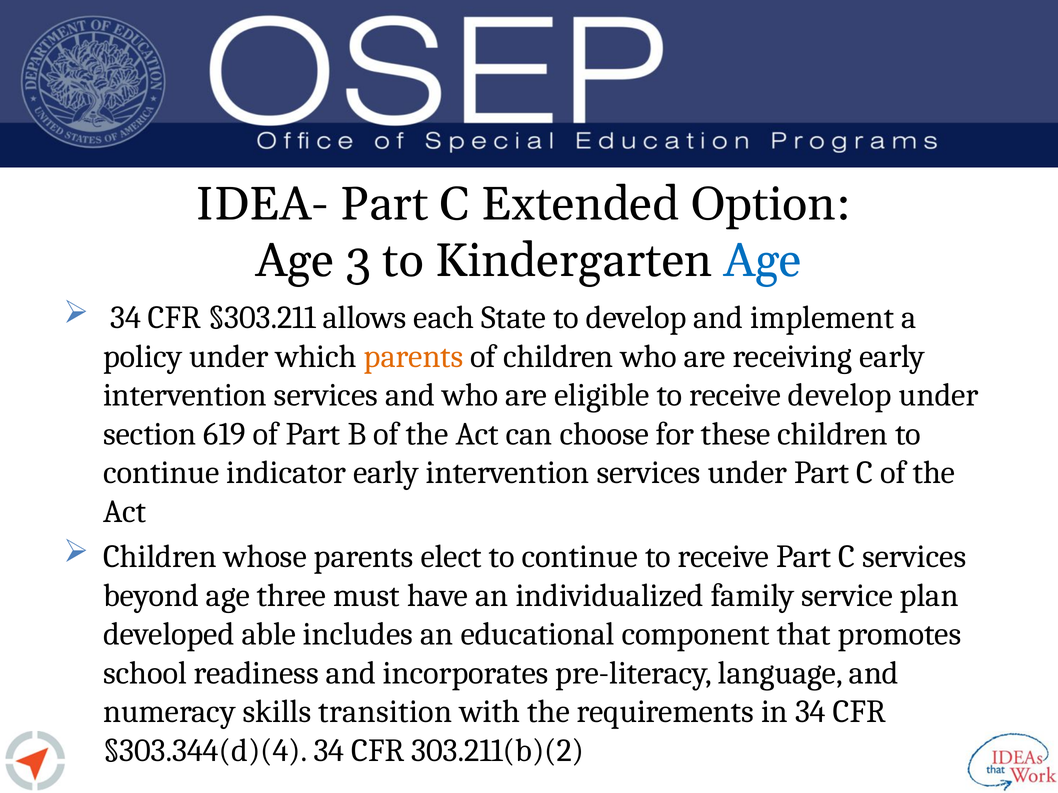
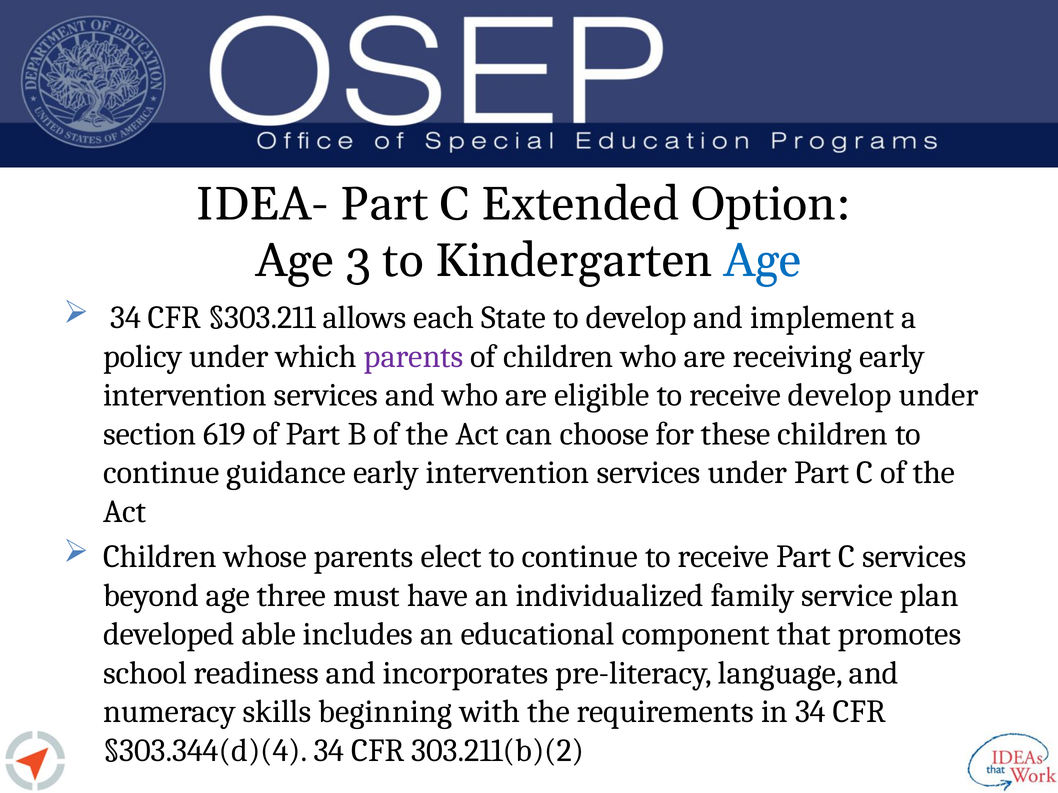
parents at (414, 357) colour: orange -> purple
indicator: indicator -> guidance
transition: transition -> beginning
